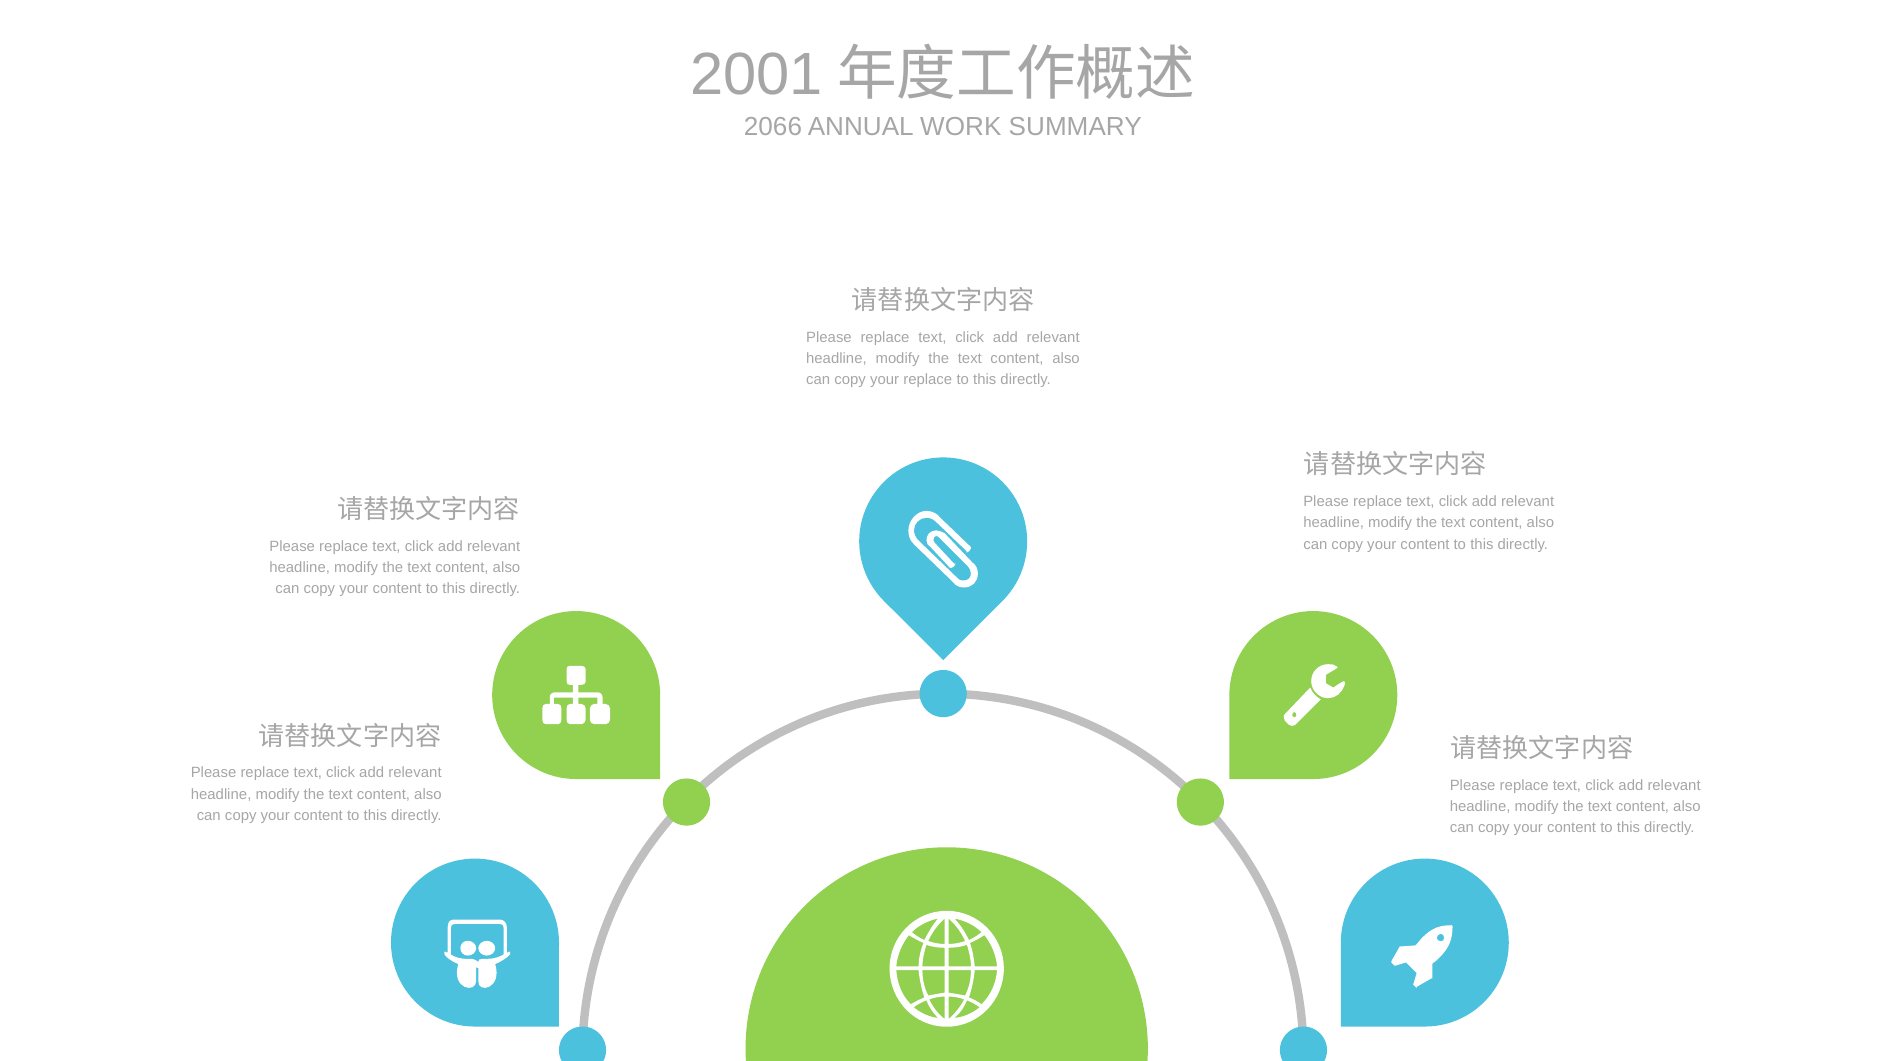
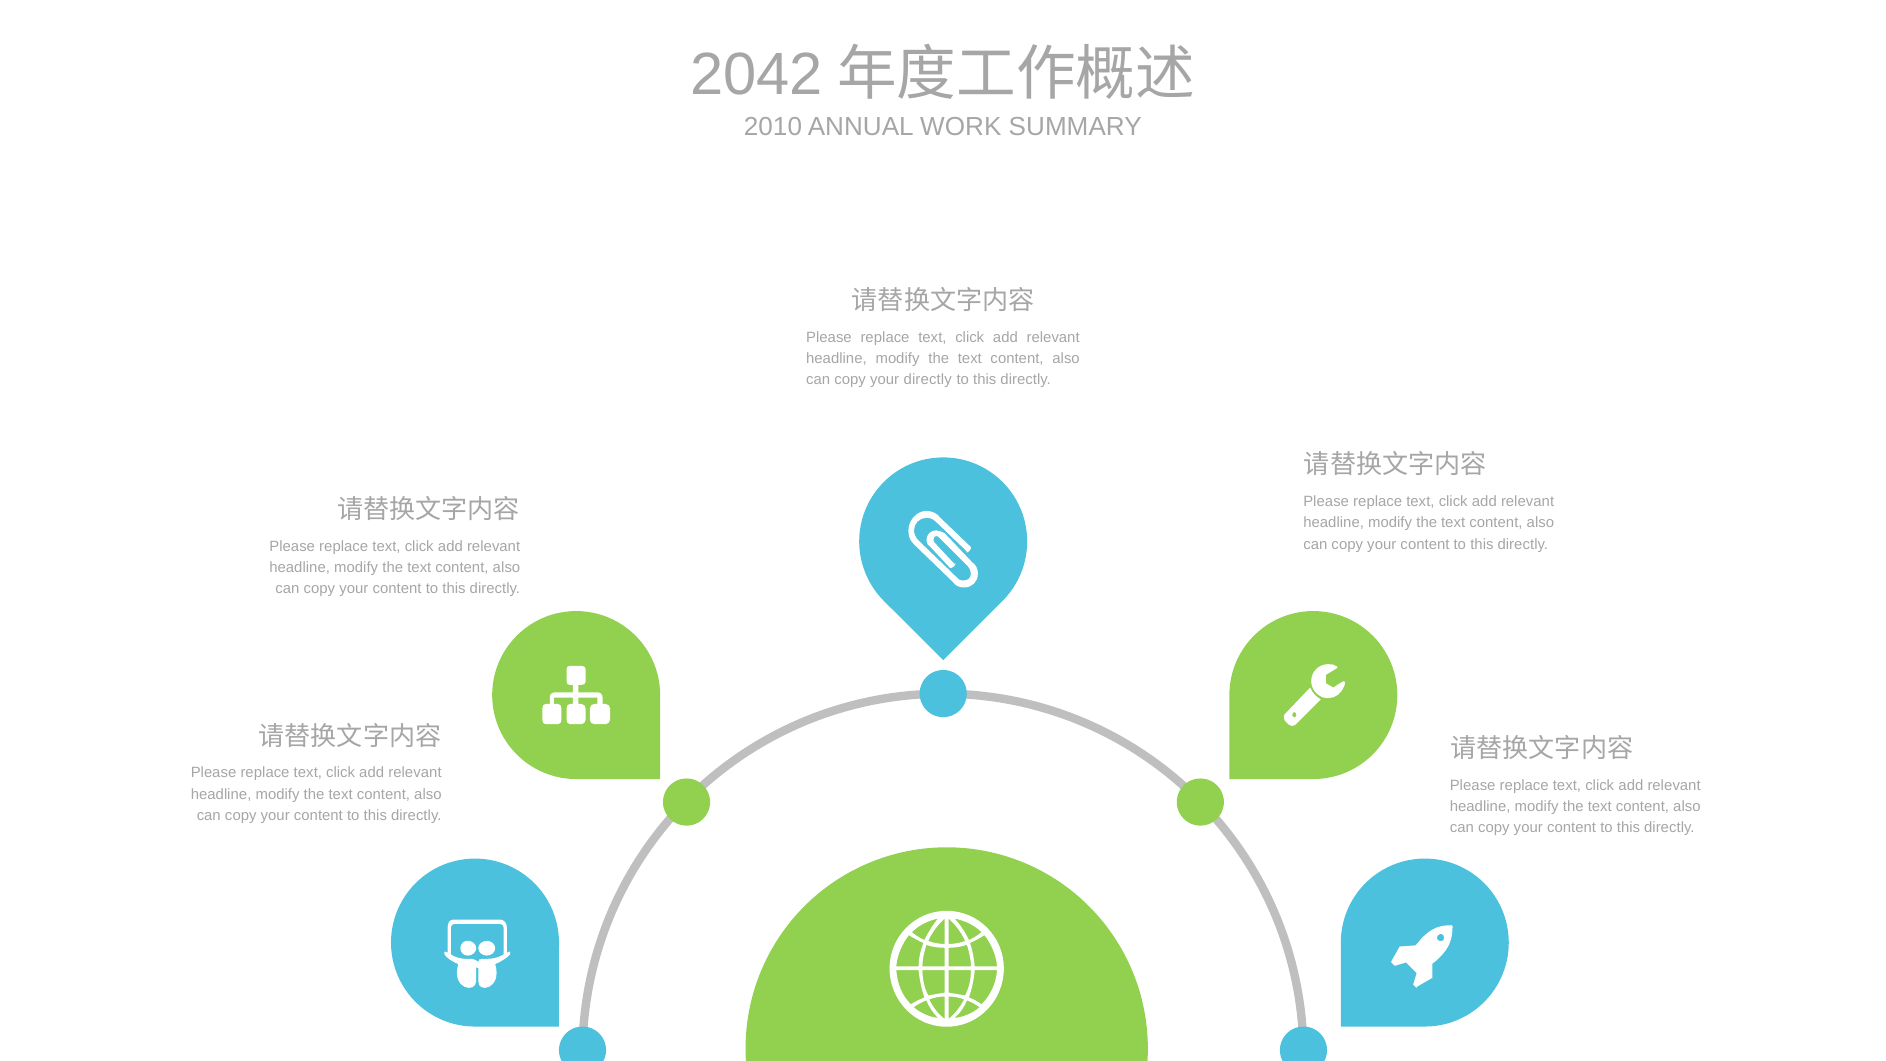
2001: 2001 -> 2042
2066: 2066 -> 2010
your replace: replace -> directly
